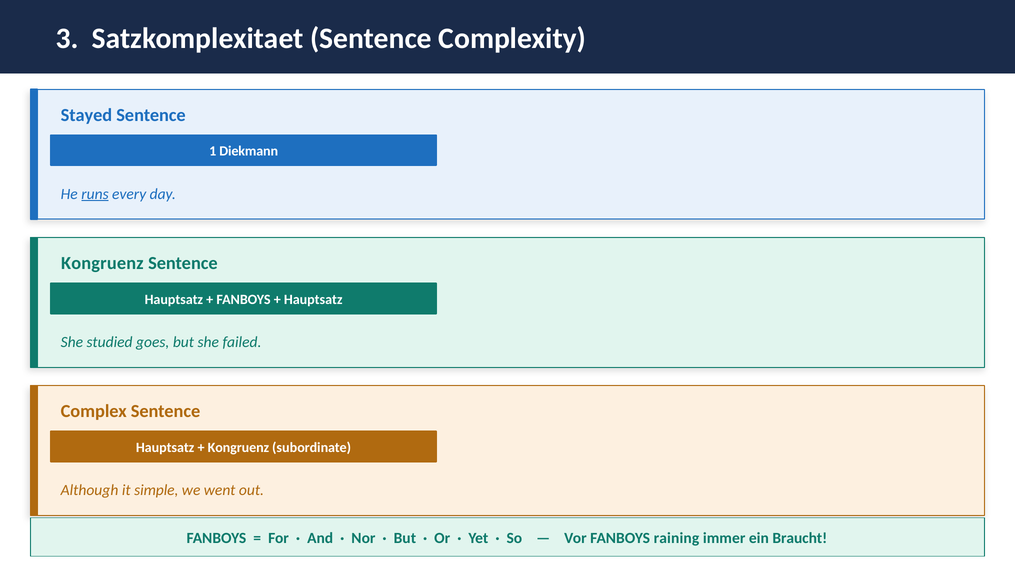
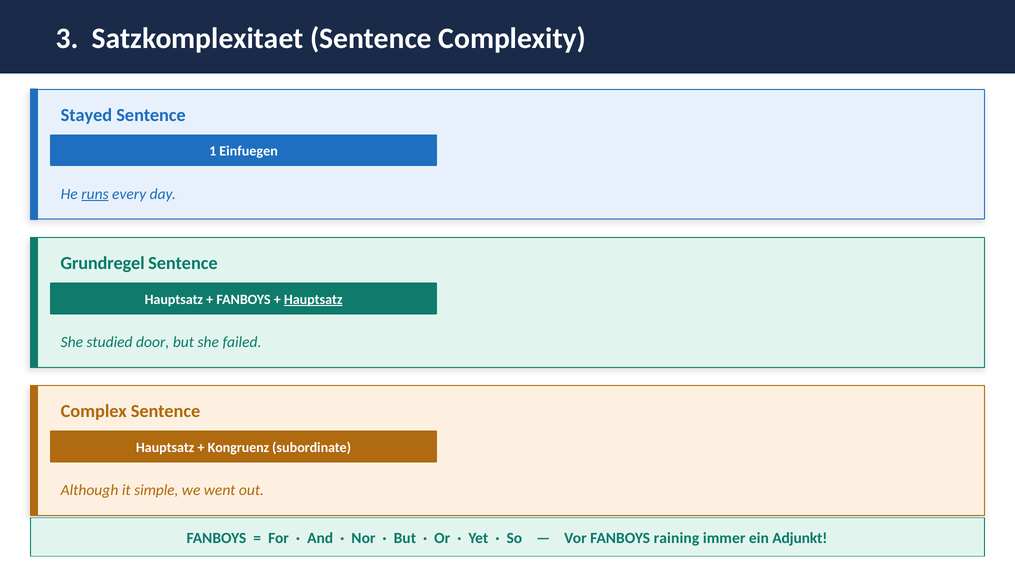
Diekmann: Diekmann -> Einfuegen
Kongruenz at (102, 263): Kongruenz -> Grundregel
Hauptsatz at (313, 299) underline: none -> present
goes: goes -> door
Braucht: Braucht -> Adjunkt
